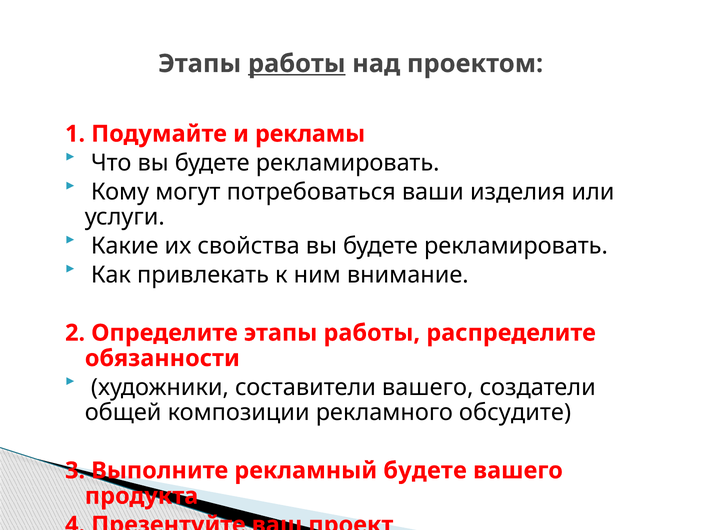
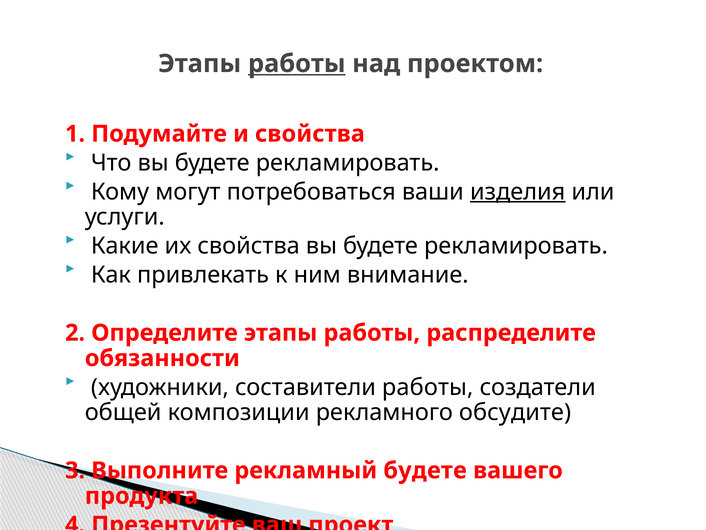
и рекламы: рекламы -> свойства
изделия underline: none -> present
составители вашего: вашего -> работы
